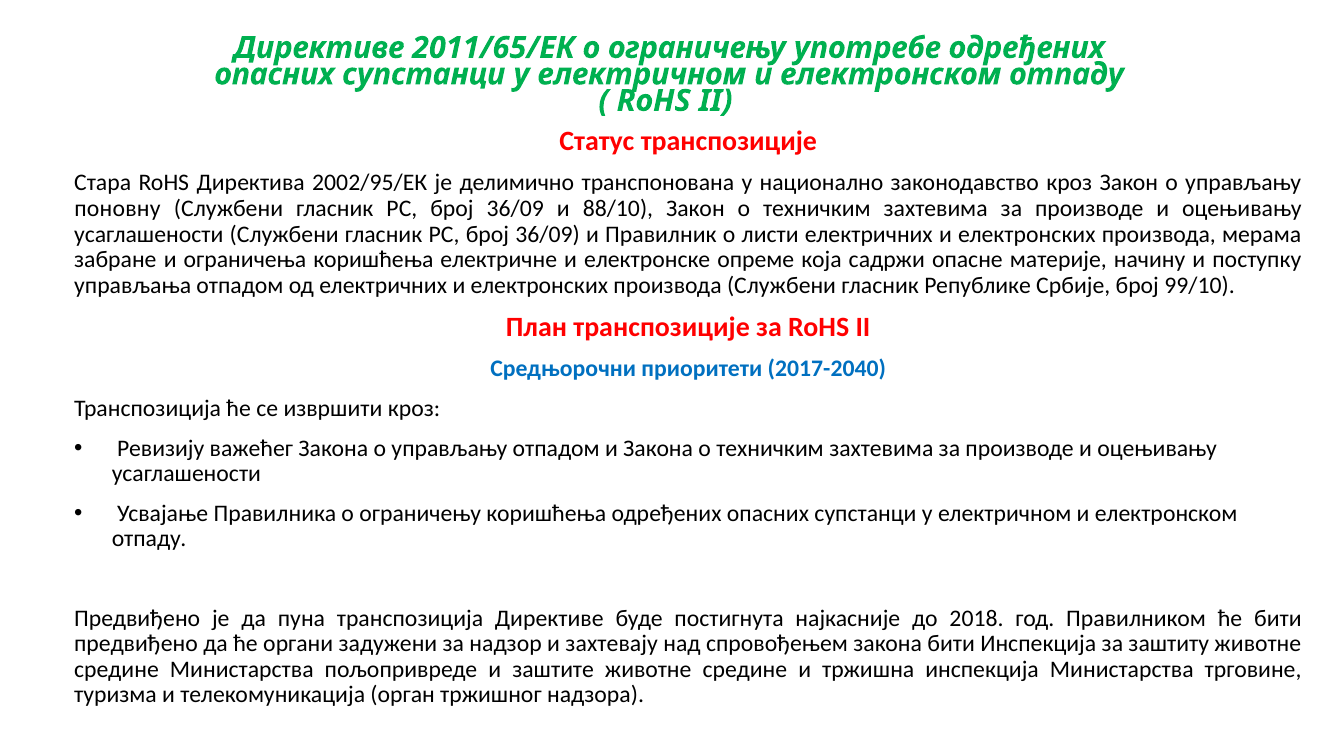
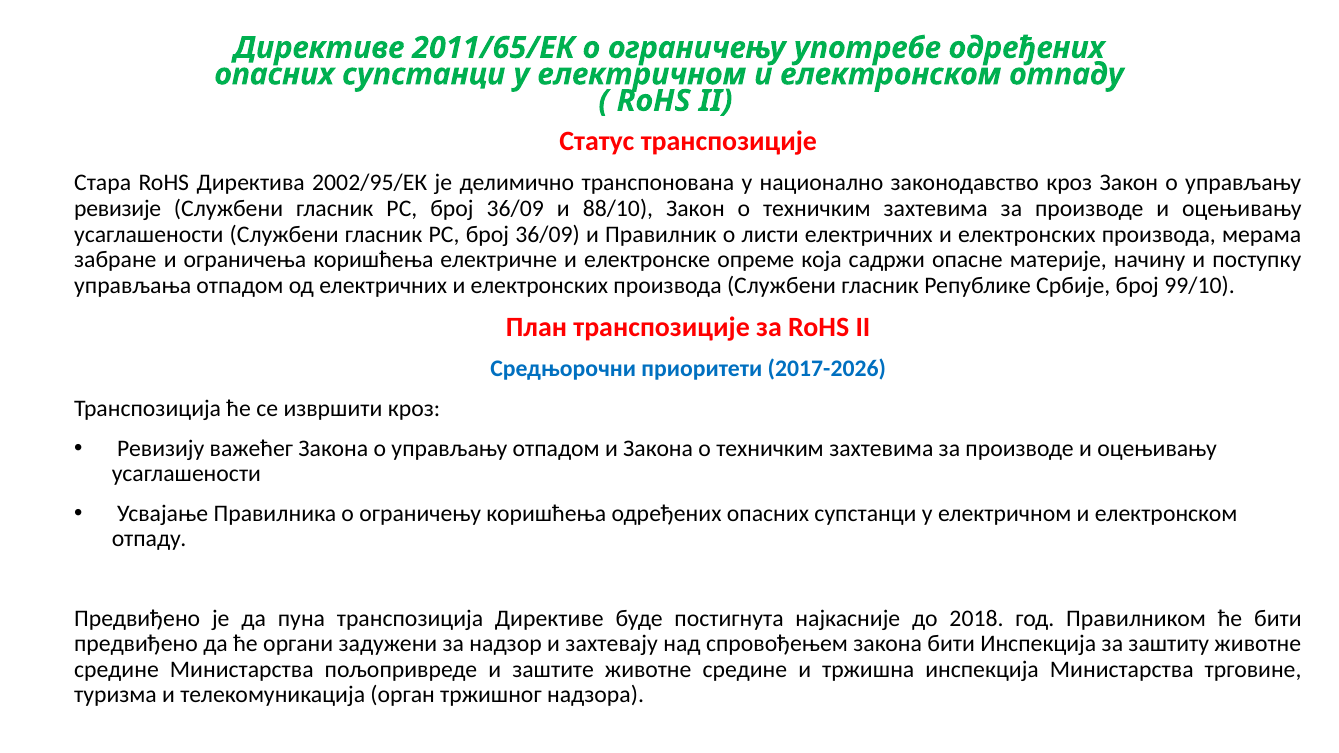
поновну: поновну -> ревизије
2017-2040: 2017-2040 -> 2017-2026
